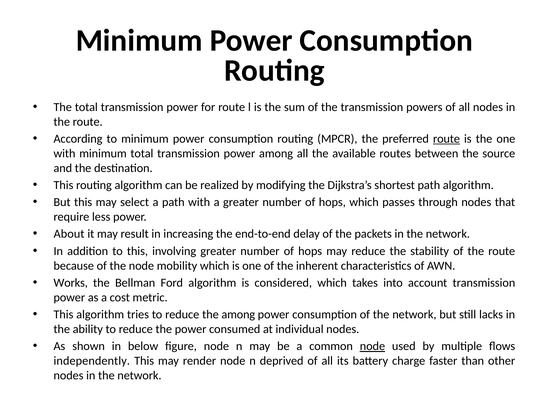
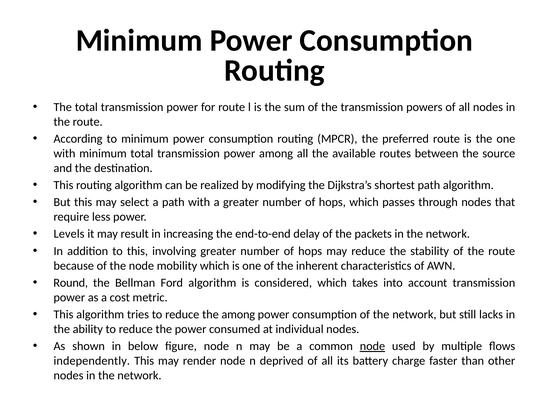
route at (446, 139) underline: present -> none
About: About -> Levels
Works: Works -> Round
